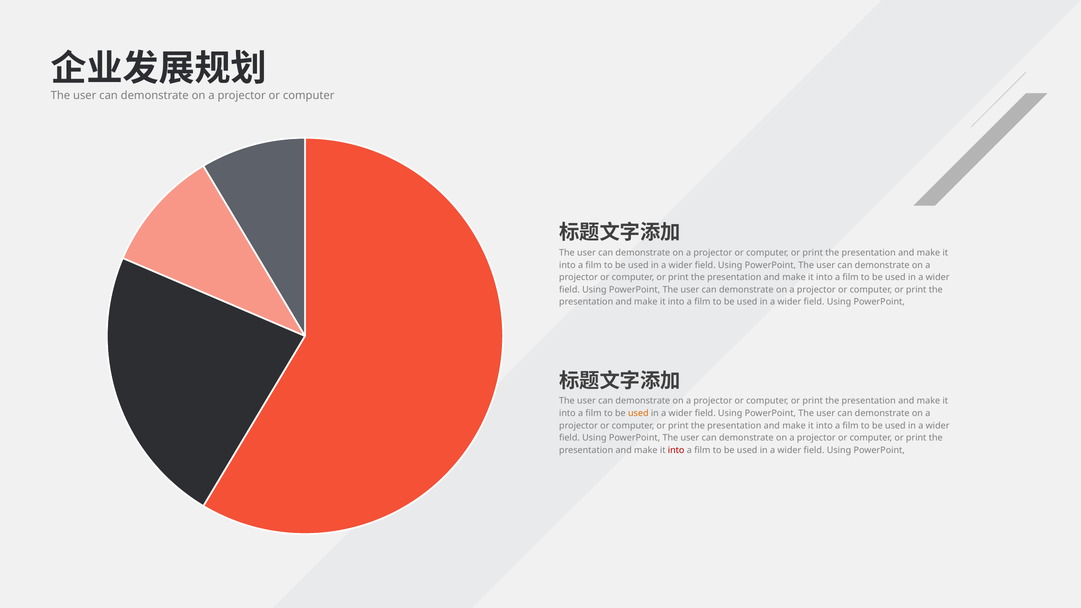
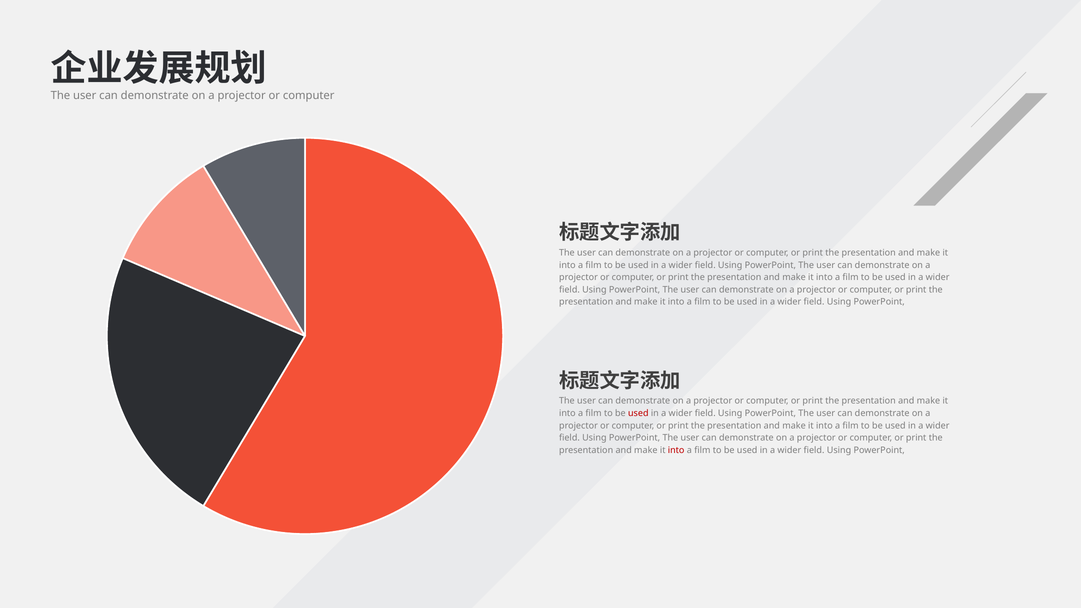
used at (638, 413) colour: orange -> red
